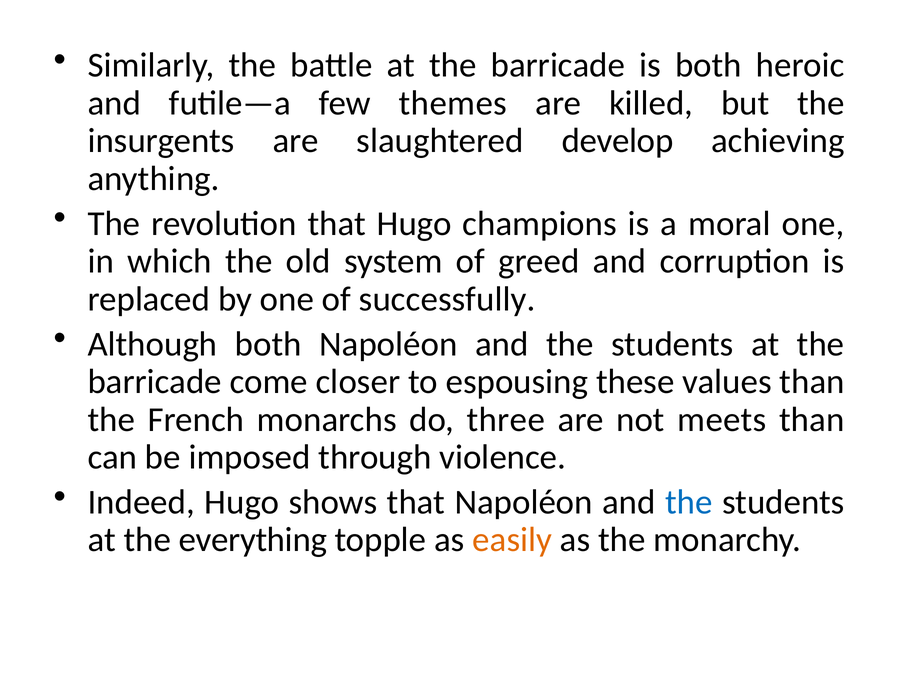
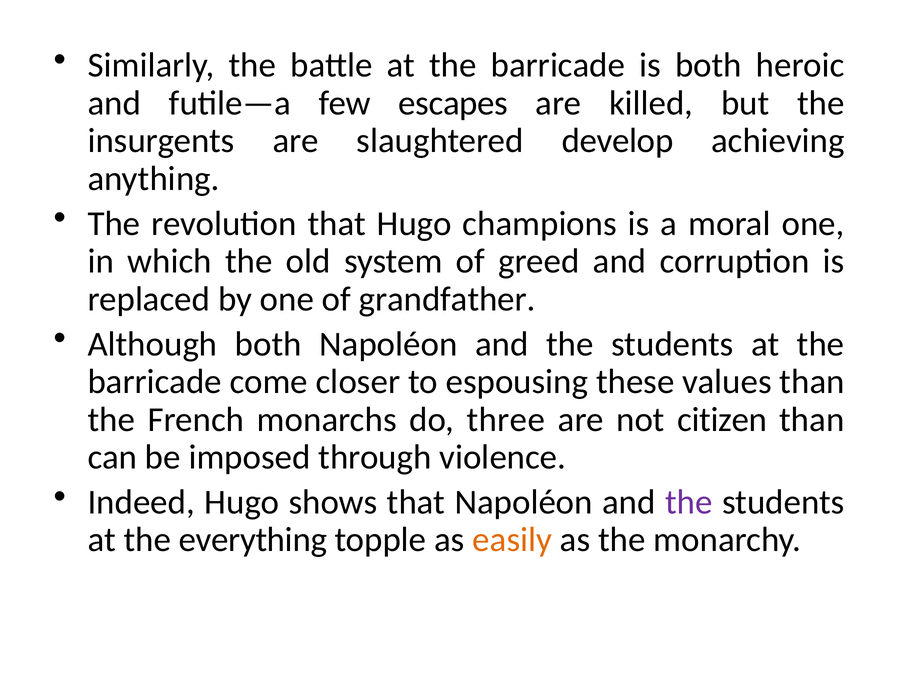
themes: themes -> escapes
successfully: successfully -> grandfather
meets: meets -> citizen
the at (689, 502) colour: blue -> purple
